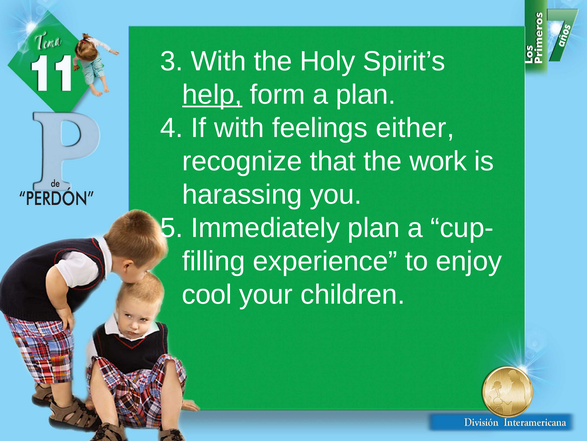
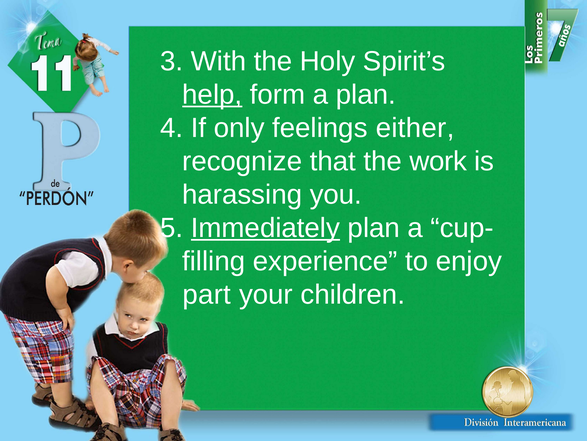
If with: with -> only
Immediately underline: none -> present
cool: cool -> part
